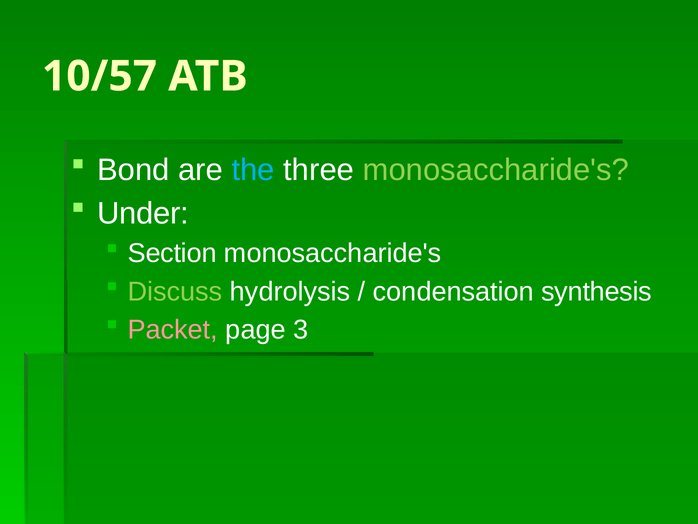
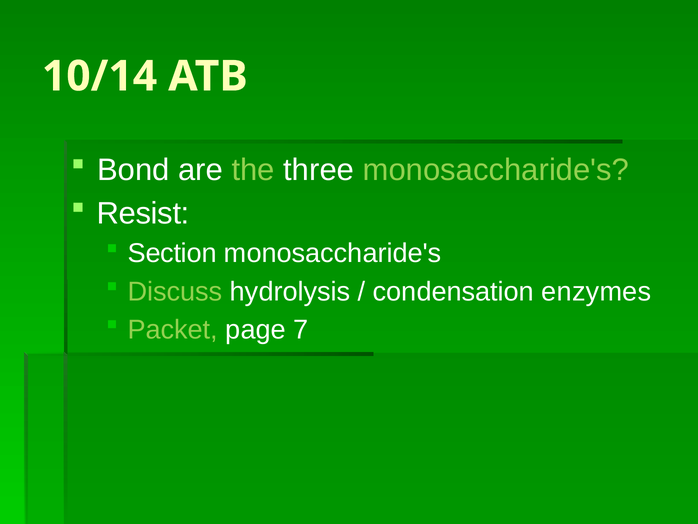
10/57: 10/57 -> 10/14
the colour: light blue -> light green
Under: Under -> Resist
synthesis: synthesis -> enzymes
Packet colour: pink -> light green
3: 3 -> 7
